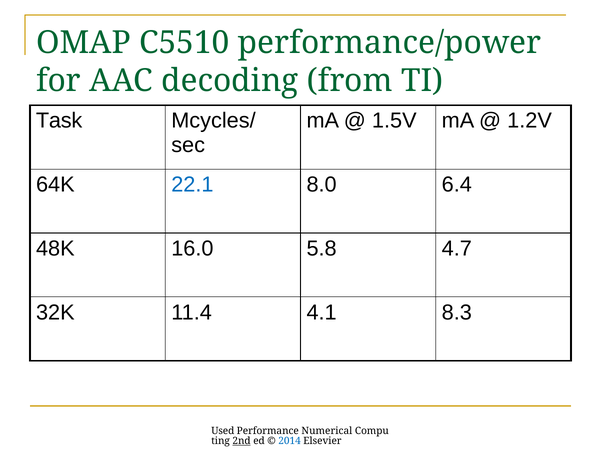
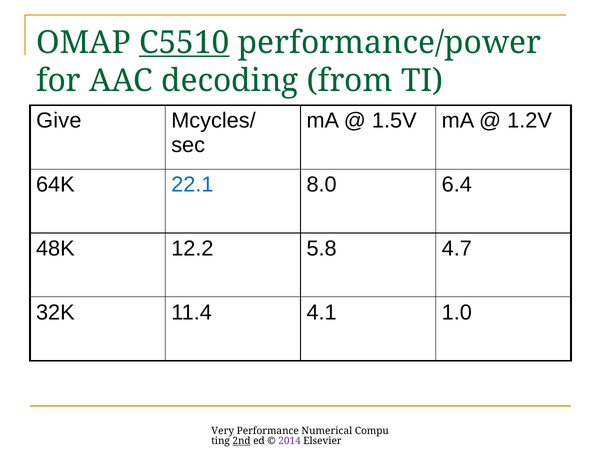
C5510 underline: none -> present
Task: Task -> Give
16.0: 16.0 -> 12.2
8.3: 8.3 -> 1.0
Used: Used -> Very
2014 colour: blue -> purple
